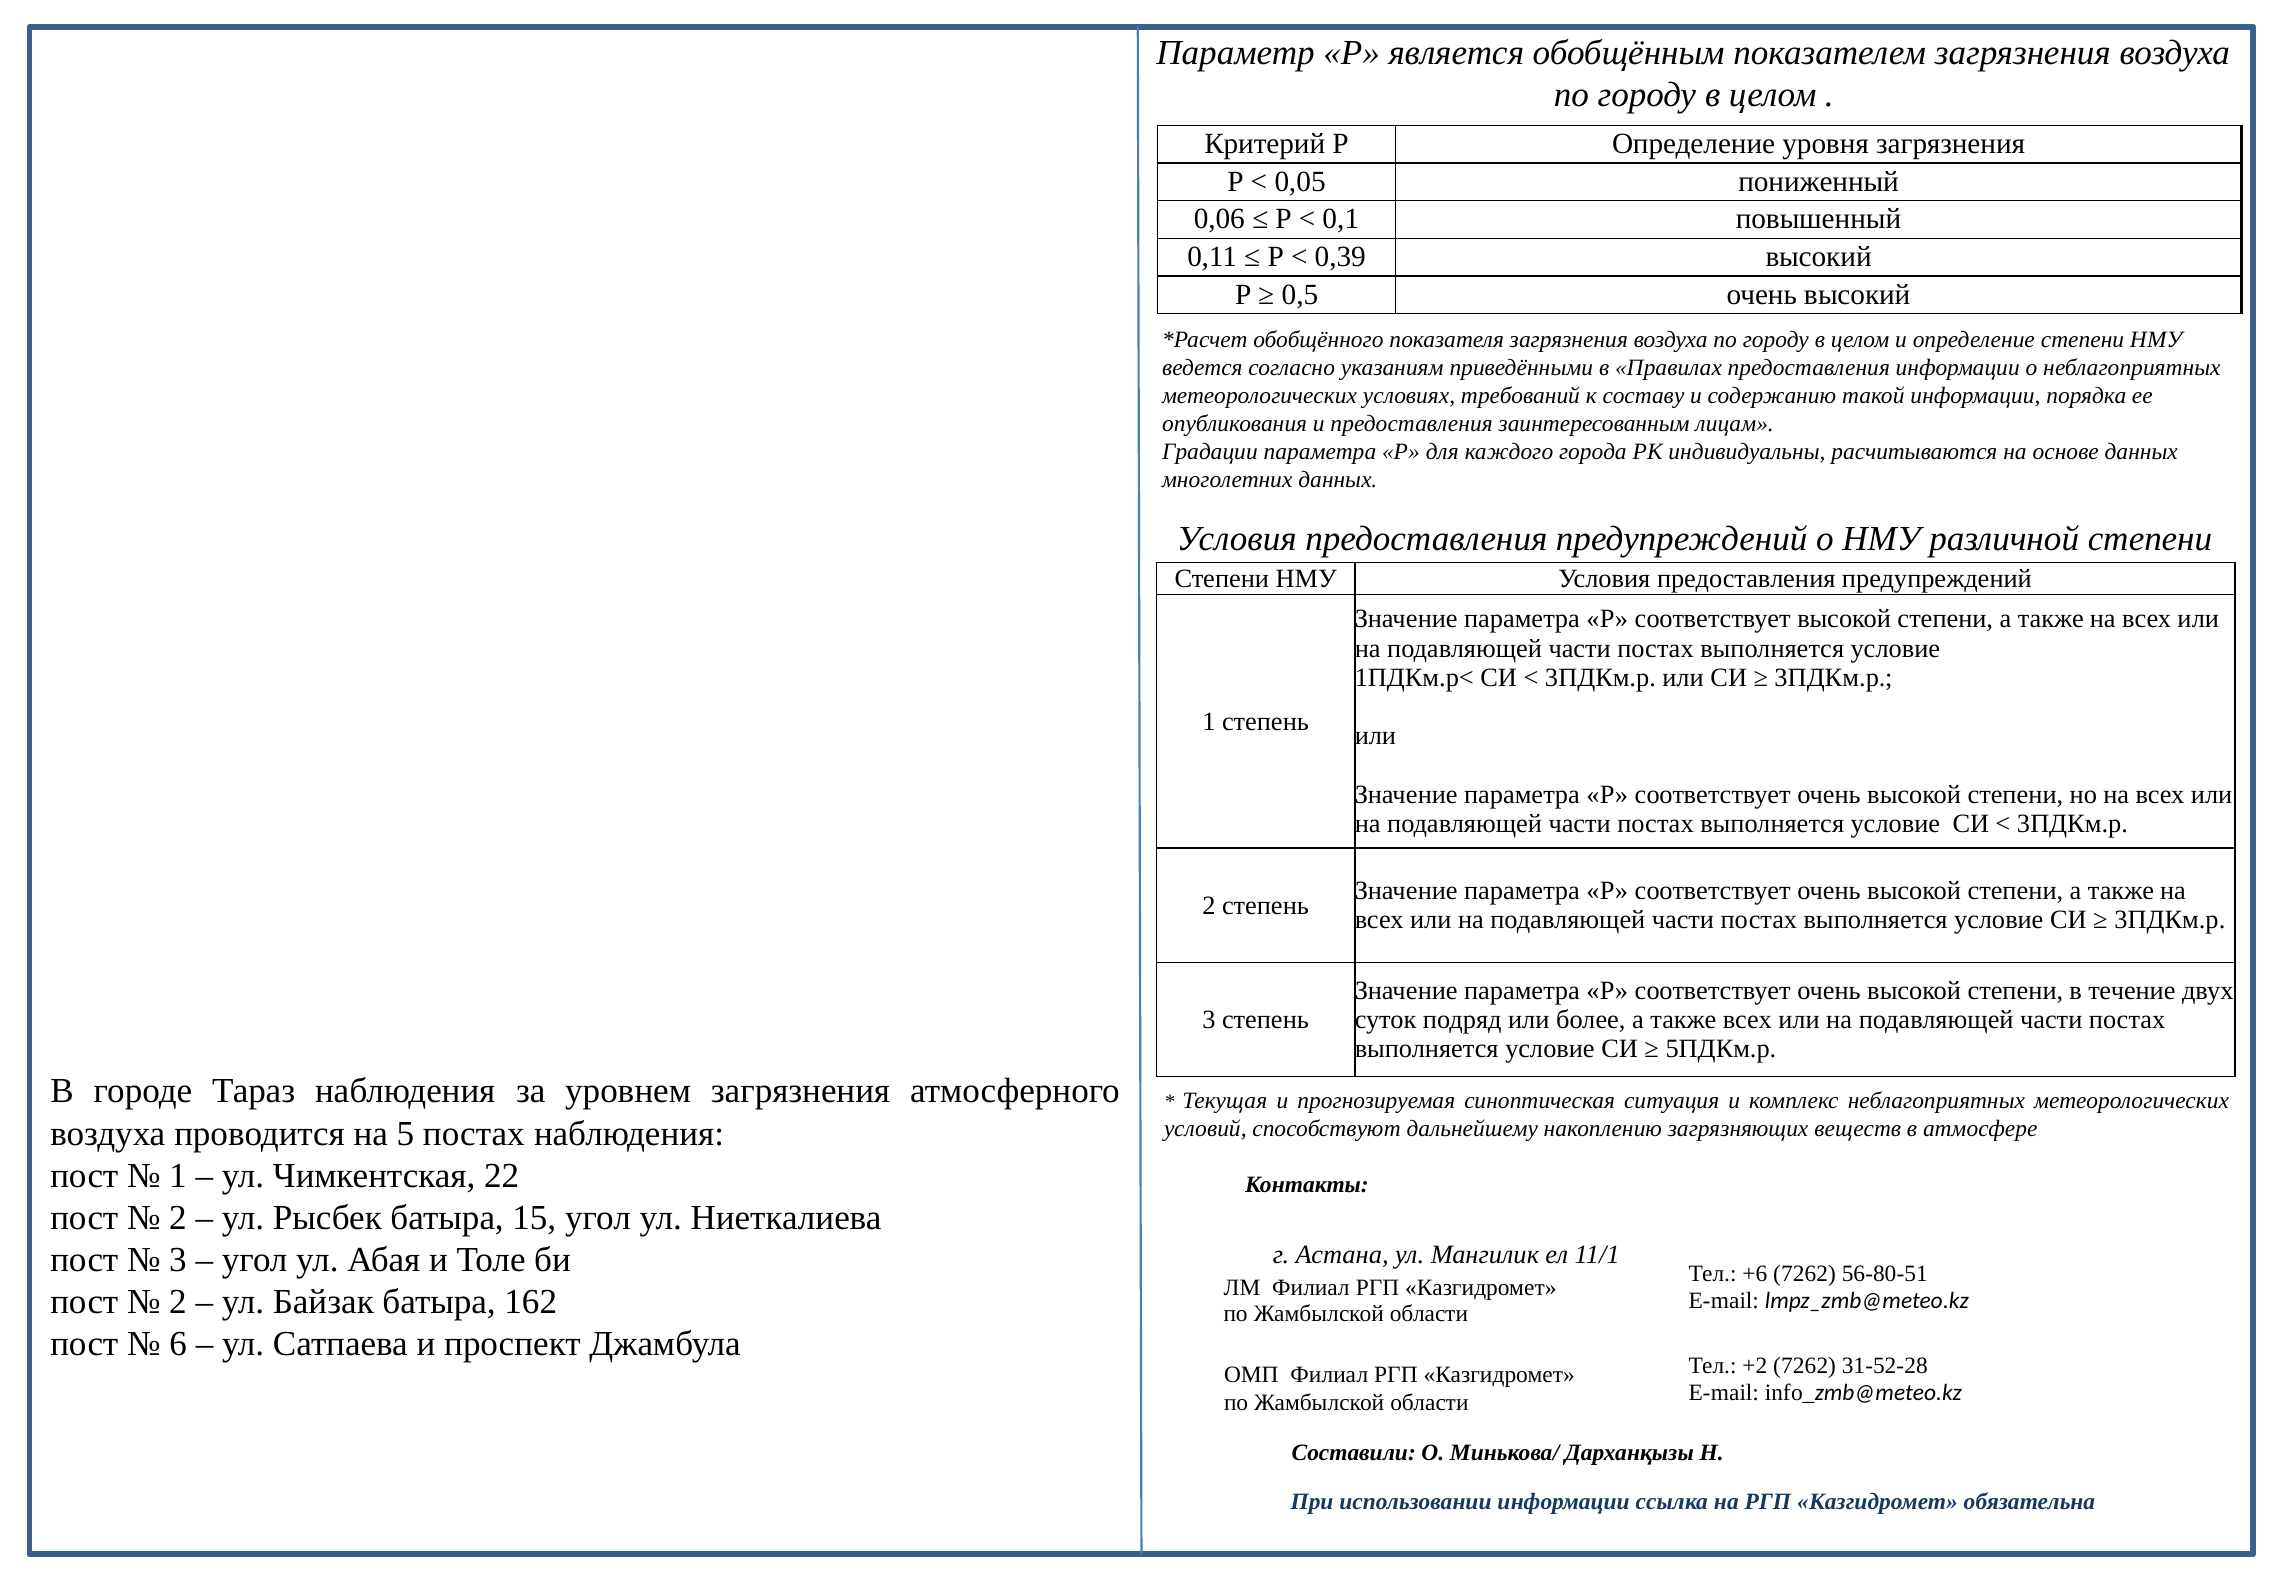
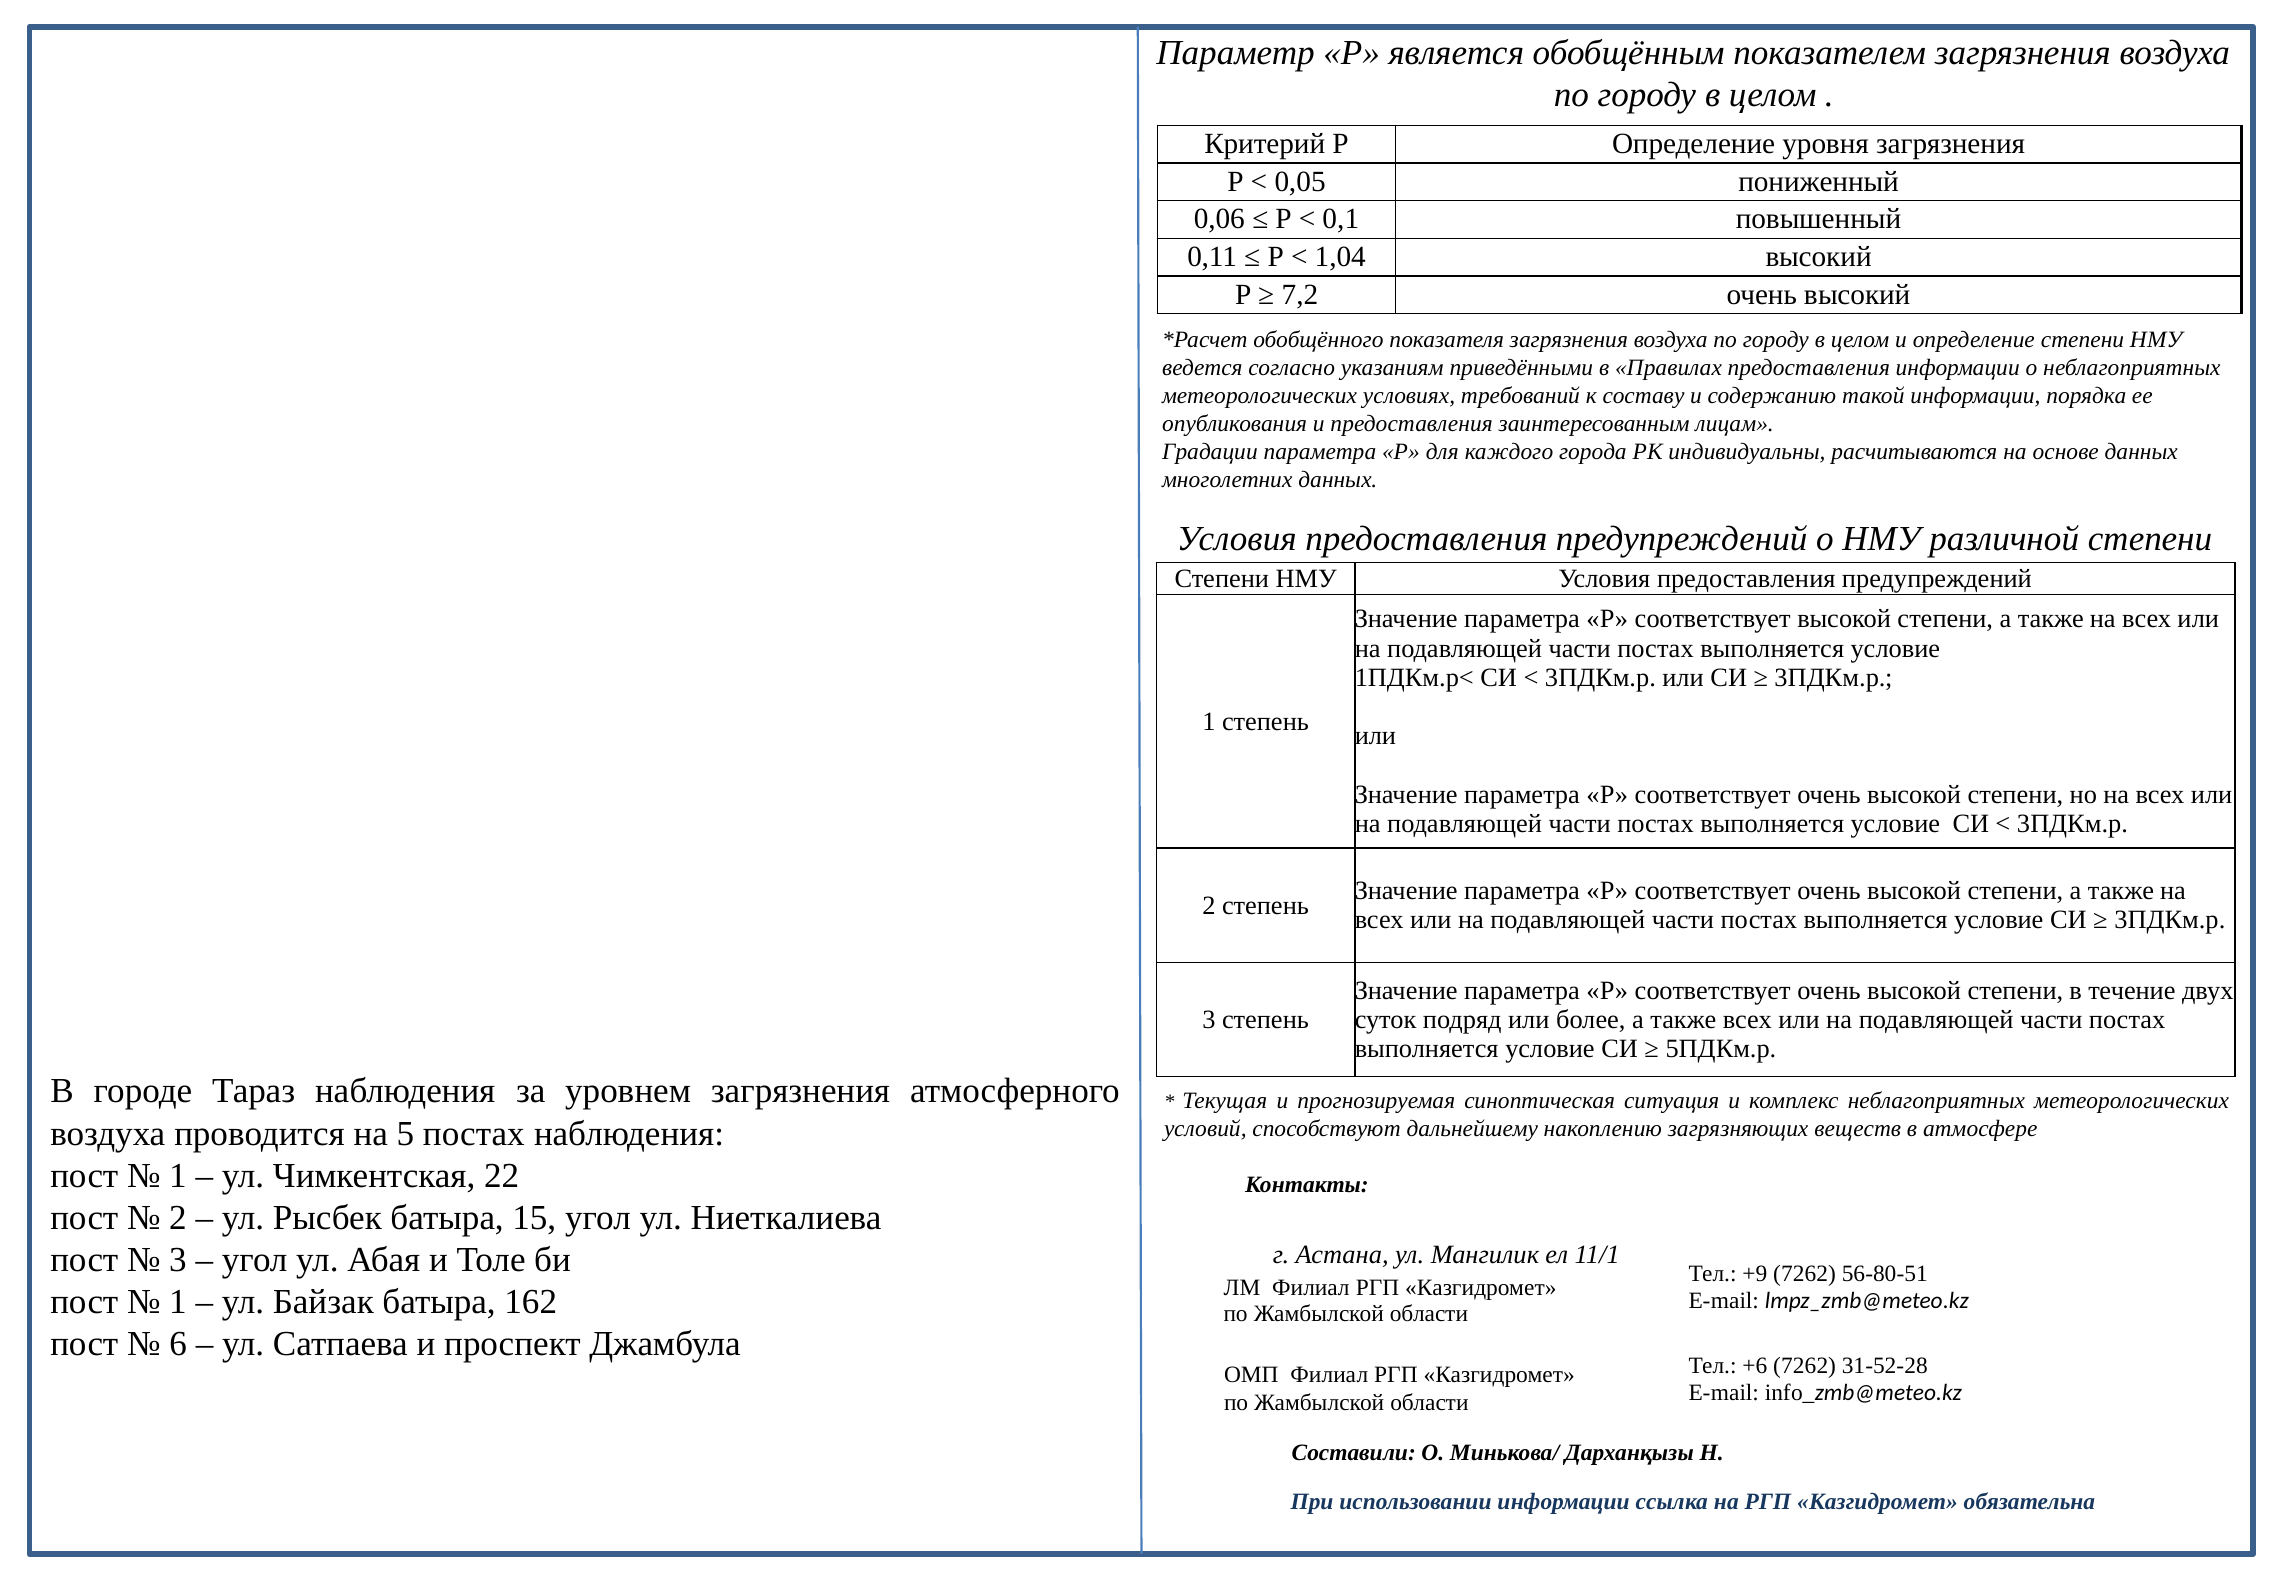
0,39: 0,39 -> 1,04
0,5: 0,5 -> 7,2
+6: +6 -> +9
2 at (178, 1302): 2 -> 1
+2: +2 -> +6
